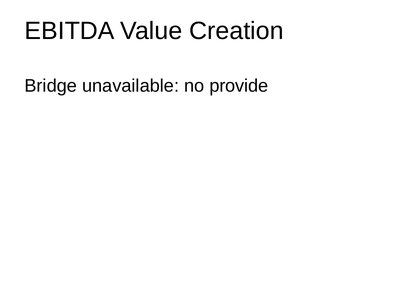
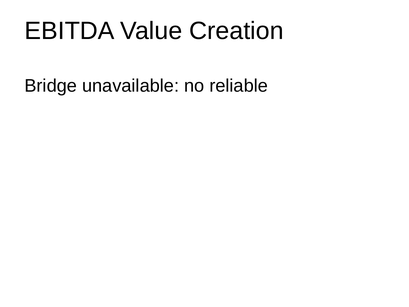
provide: provide -> reliable
